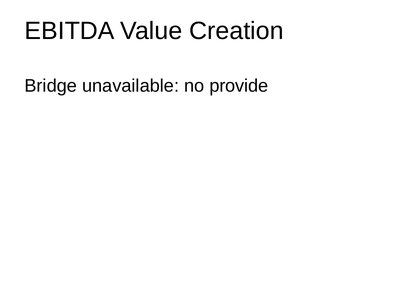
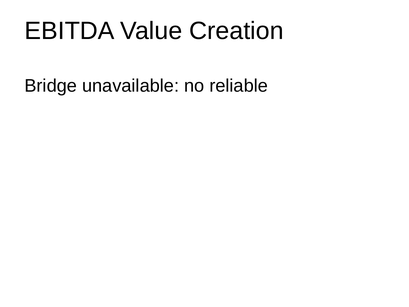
provide: provide -> reliable
